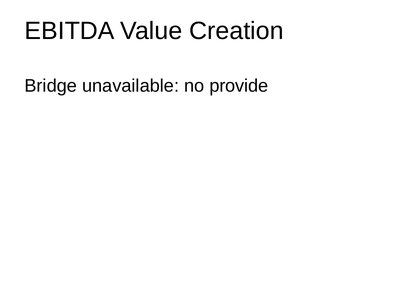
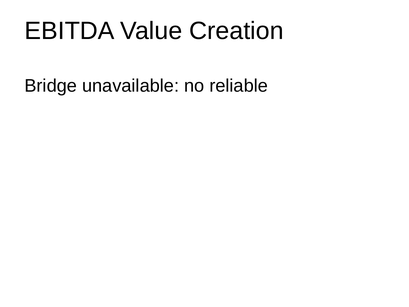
provide: provide -> reliable
